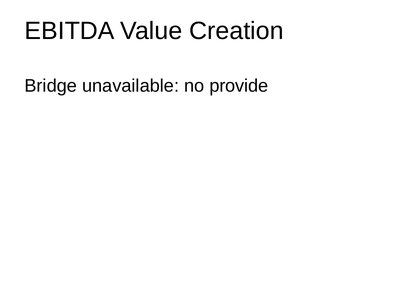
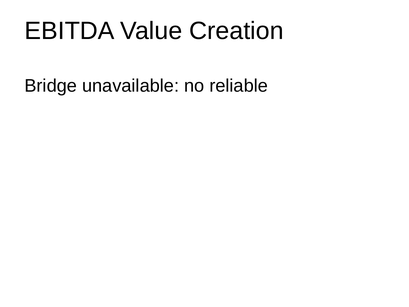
provide: provide -> reliable
